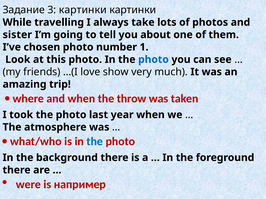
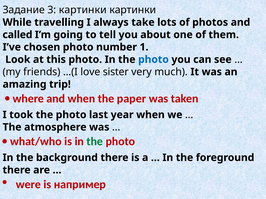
sister: sister -> called
show: show -> sister
throw: throw -> paper
the at (95, 142) colour: blue -> green
